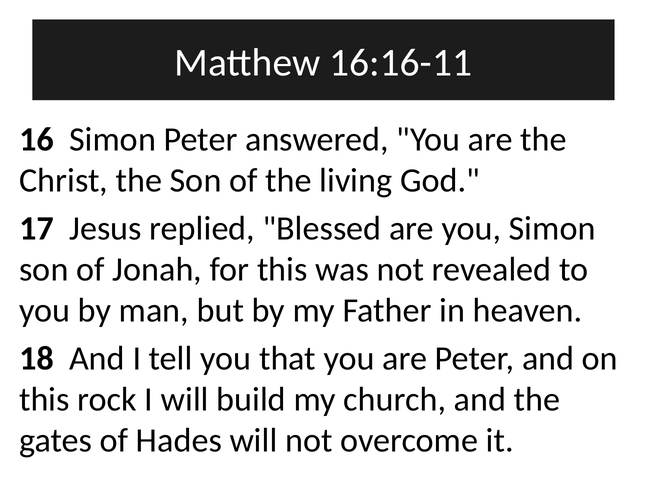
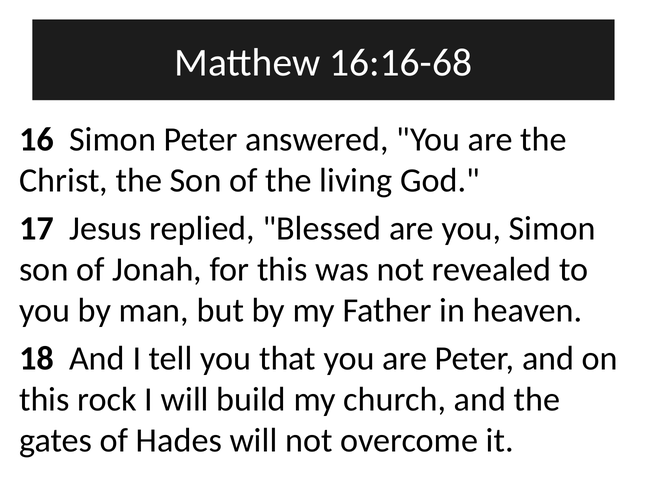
16:16-11: 16:16-11 -> 16:16-68
